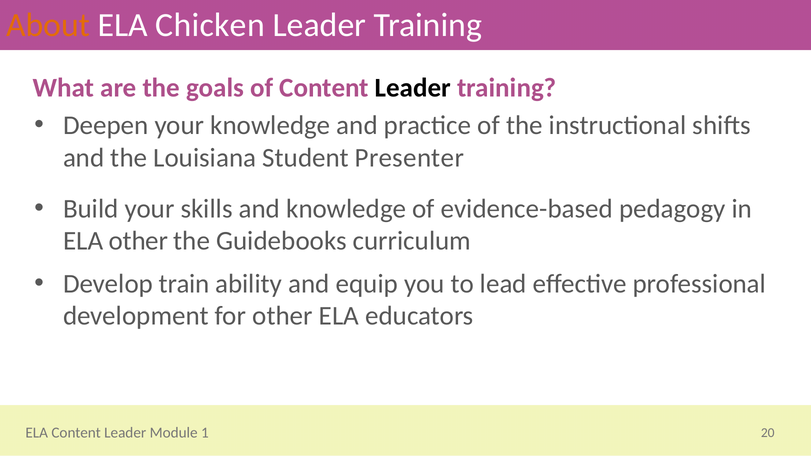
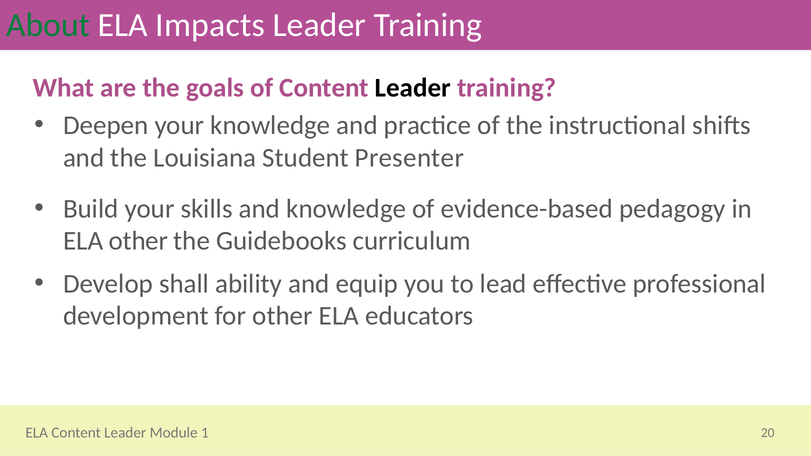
About colour: orange -> green
Chicken: Chicken -> Impacts
train: train -> shall
